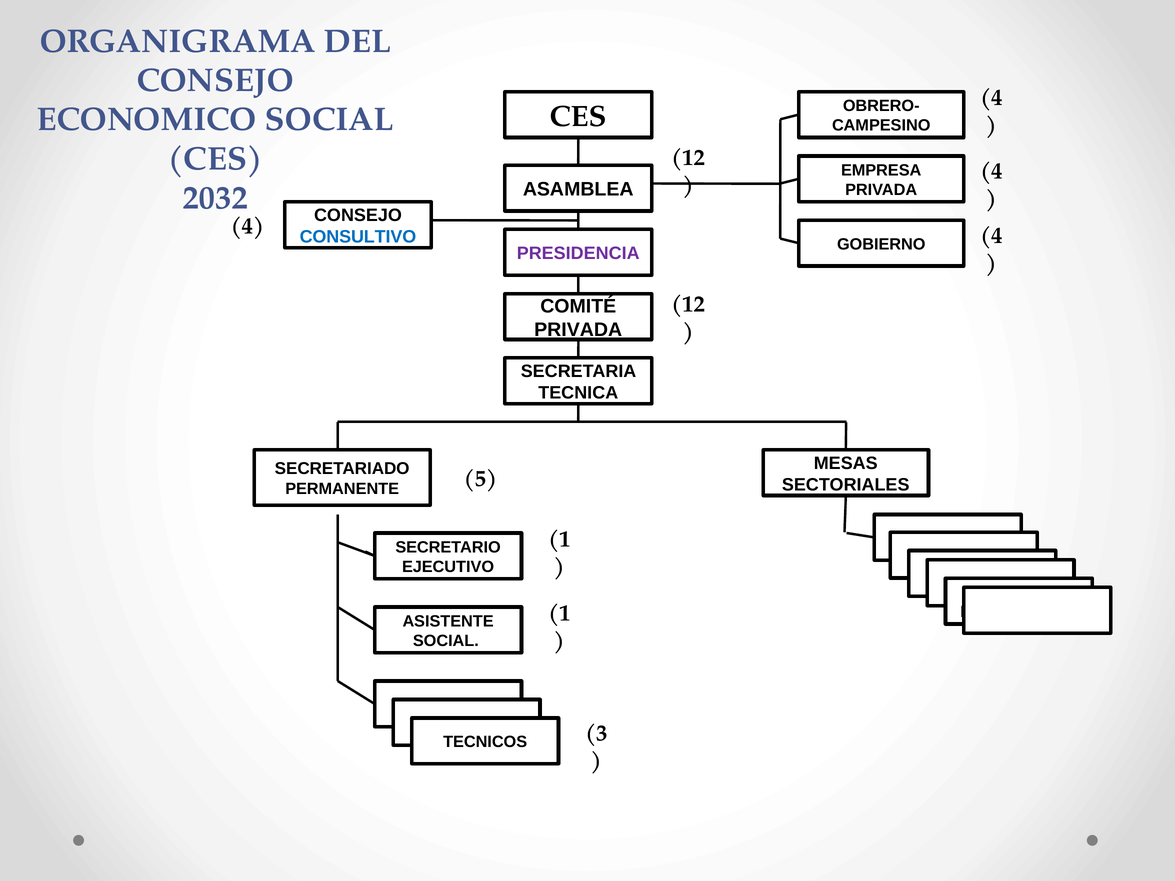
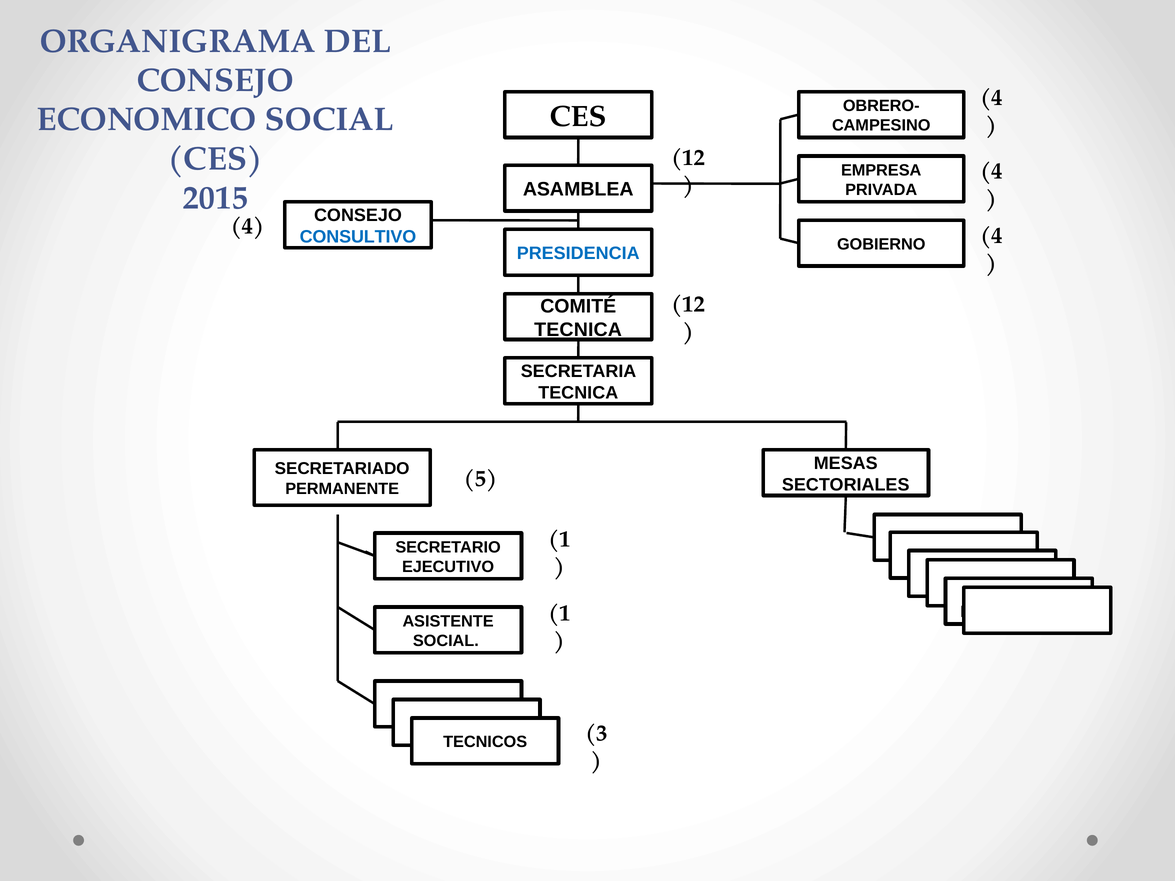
2032: 2032 -> 2015
PRESIDENCIA colour: purple -> blue
PRIVADA at (578, 330): PRIVADA -> TECNICA
